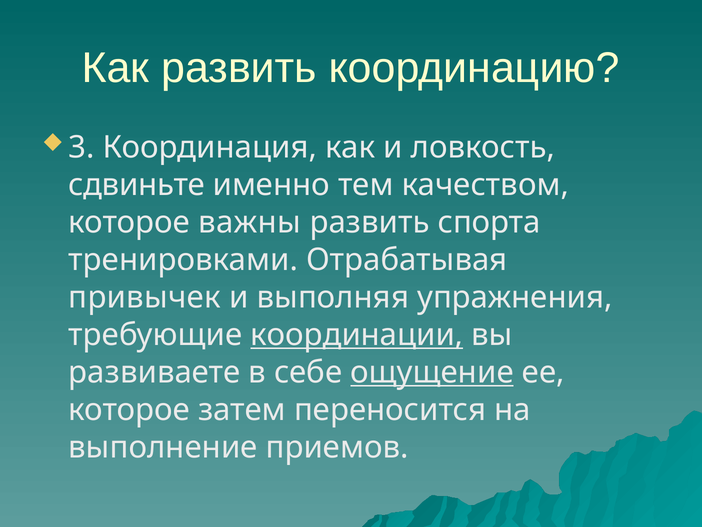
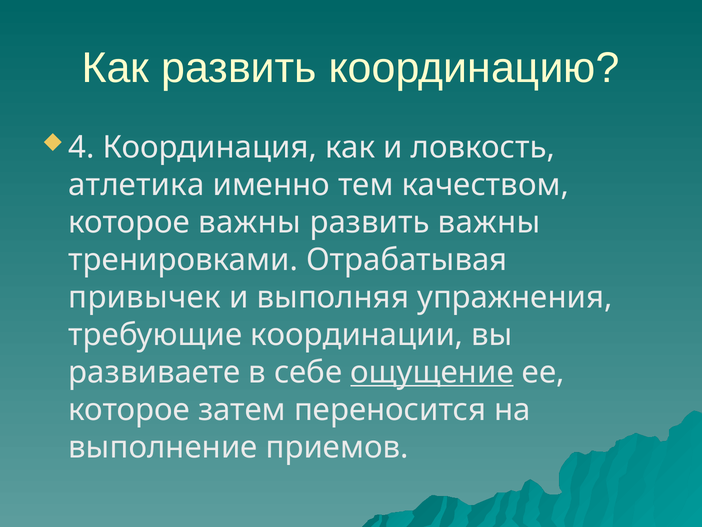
3: 3 -> 4
сдвиньте: сдвиньте -> атлетика
развить спорта: спорта -> важны
координации underline: present -> none
